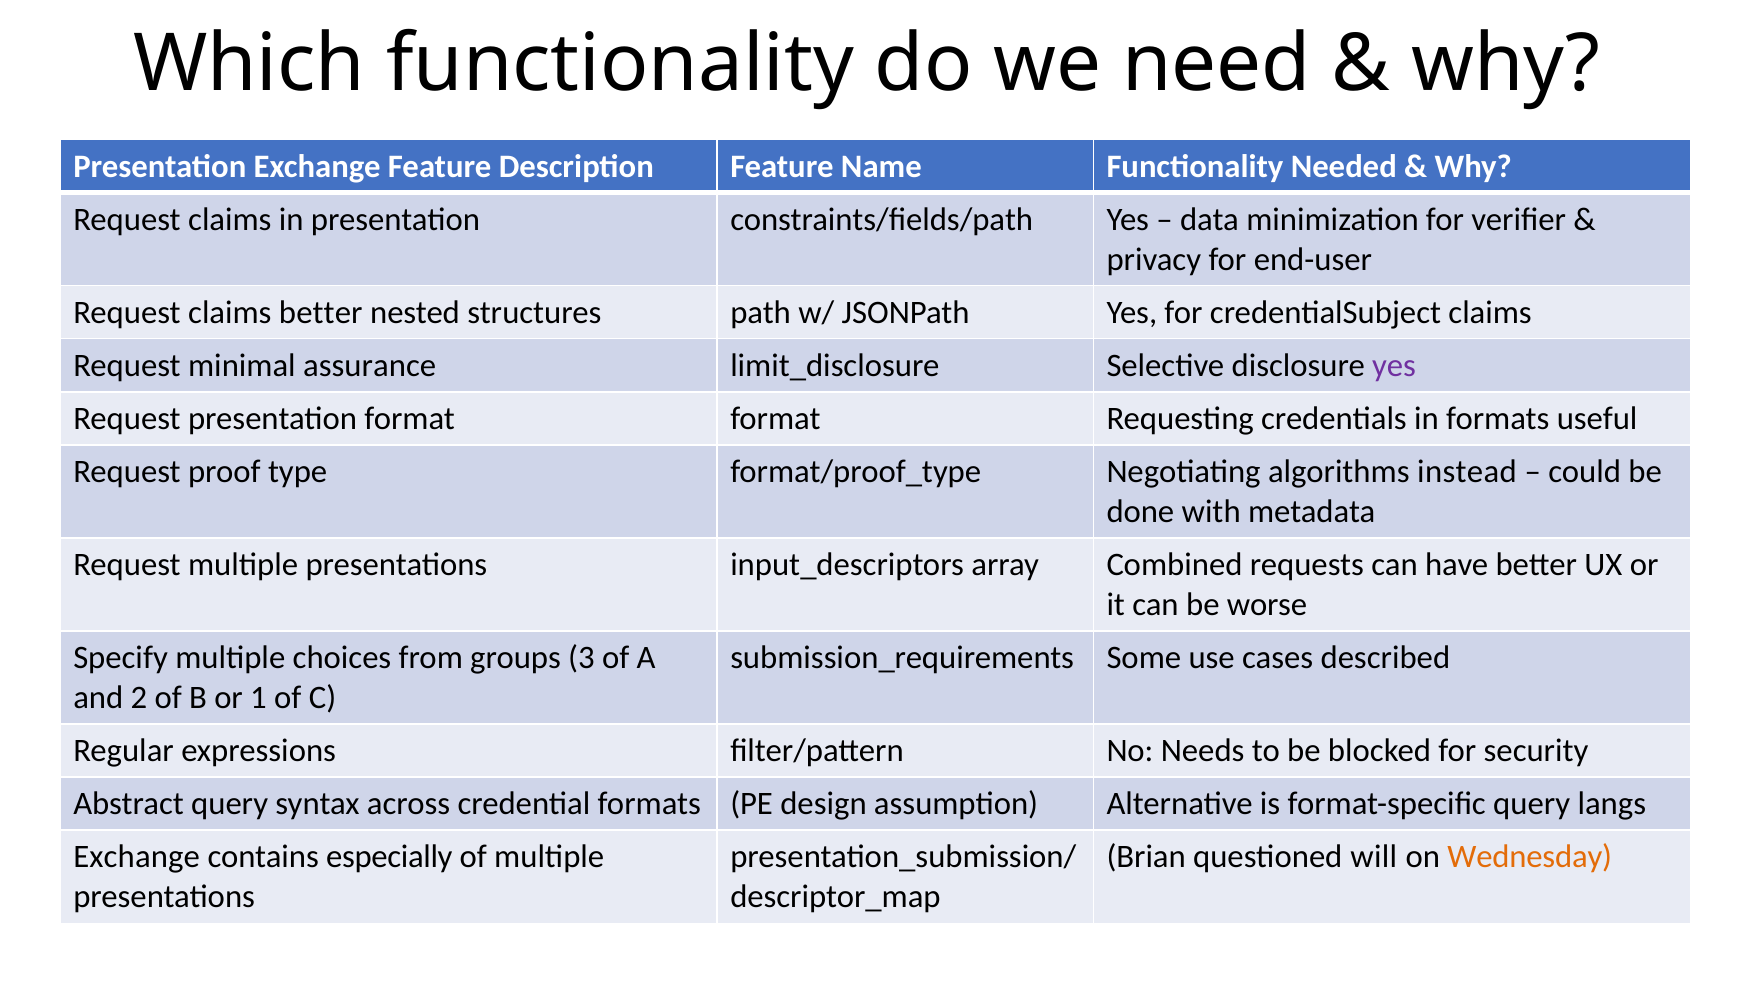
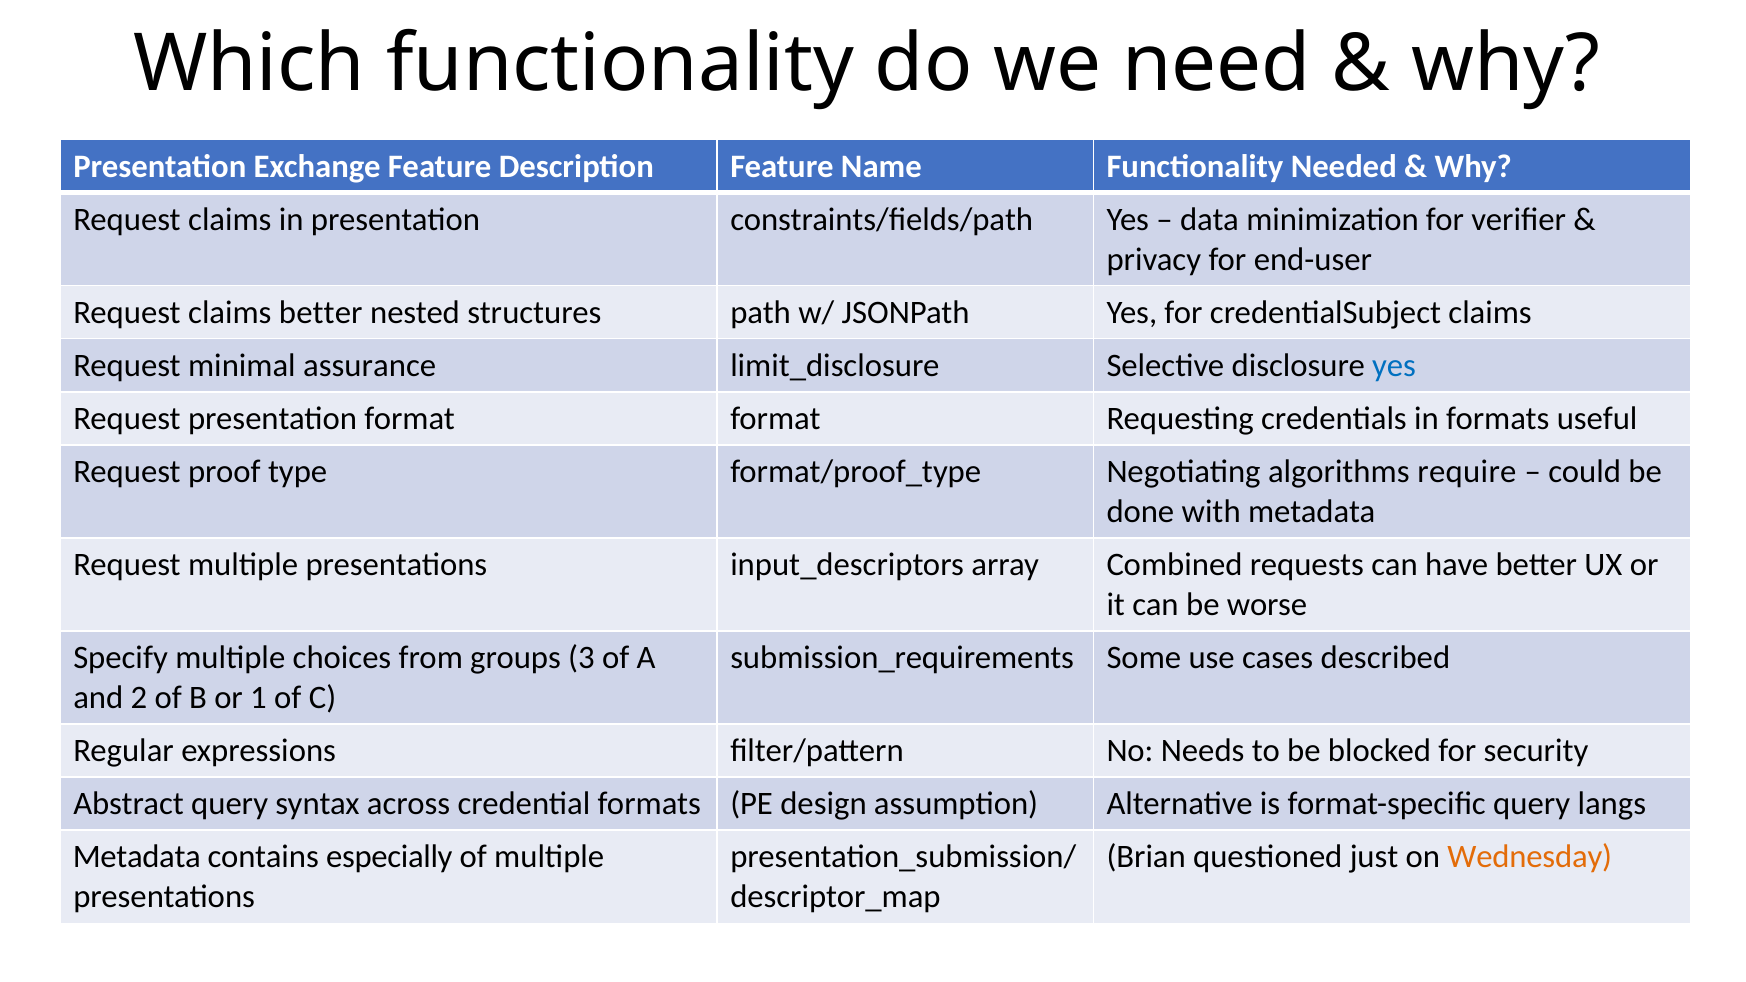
yes at (1394, 366) colour: purple -> blue
instead: instead -> require
Exchange at (137, 857): Exchange -> Metadata
will: will -> just
